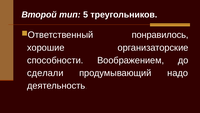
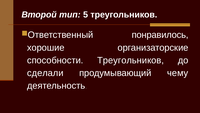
способности Воображением: Воображением -> Треугольников
надо: надо -> чему
